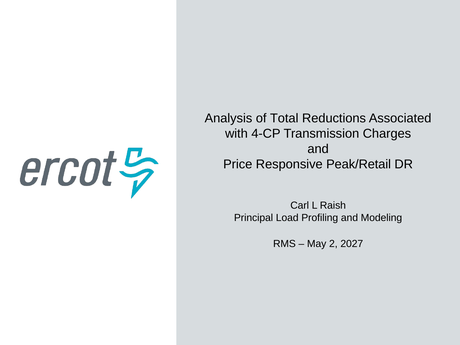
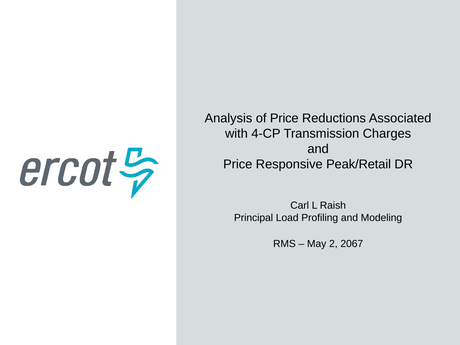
of Total: Total -> Price
2027: 2027 -> 2067
